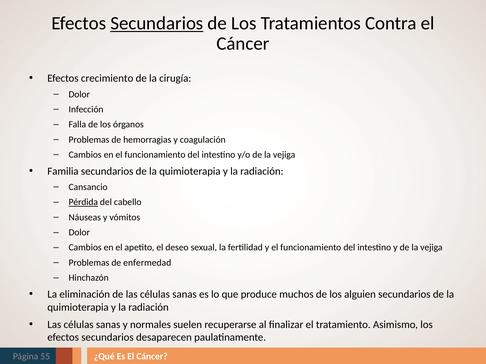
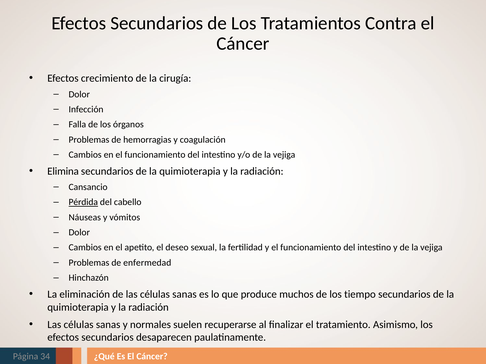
Secundarios at (157, 23) underline: present -> none
Familia: Familia -> Elimina
alguien: alguien -> tiempo
55: 55 -> 34
